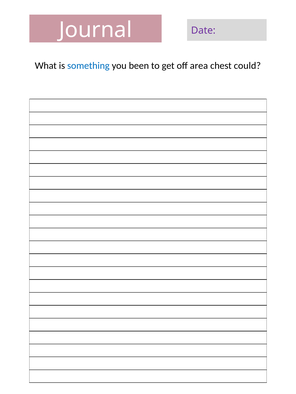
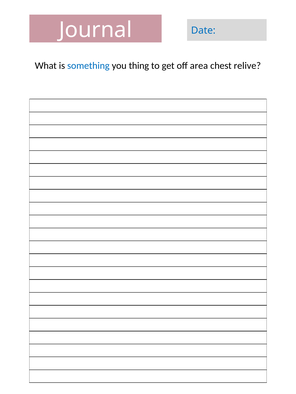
Date colour: purple -> blue
been: been -> thing
could: could -> relive
